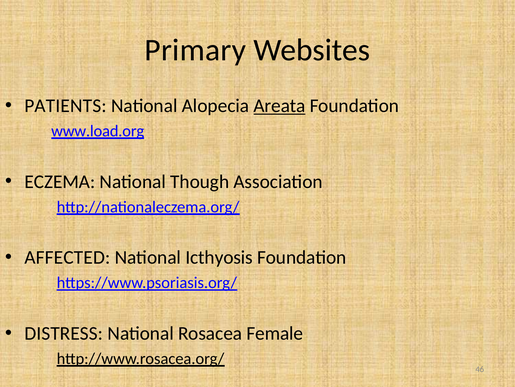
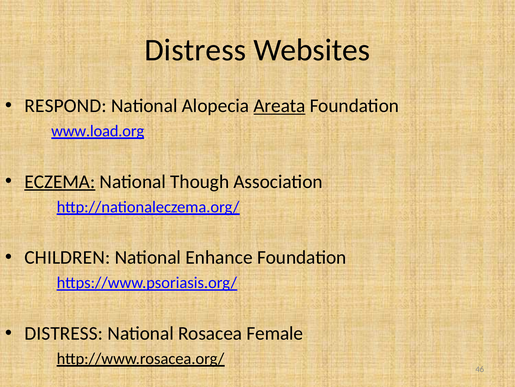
Primary at (195, 50): Primary -> Distress
PATIENTS: PATIENTS -> RESPOND
ECZEMA underline: none -> present
AFFECTED: AFFECTED -> CHILDREN
Icthyosis: Icthyosis -> Enhance
